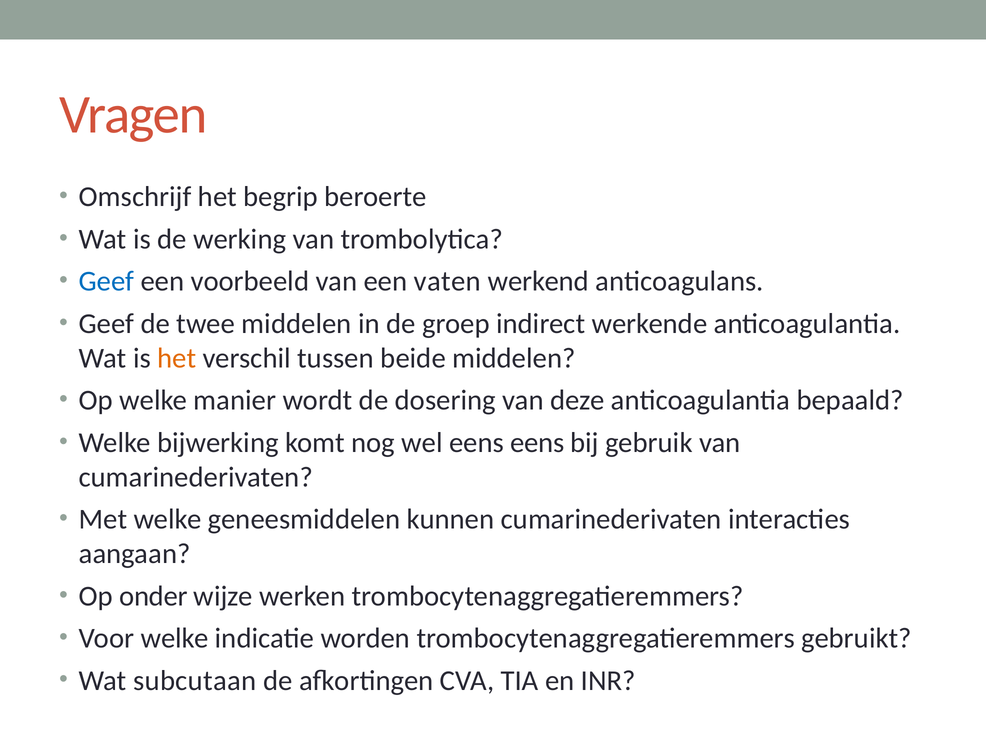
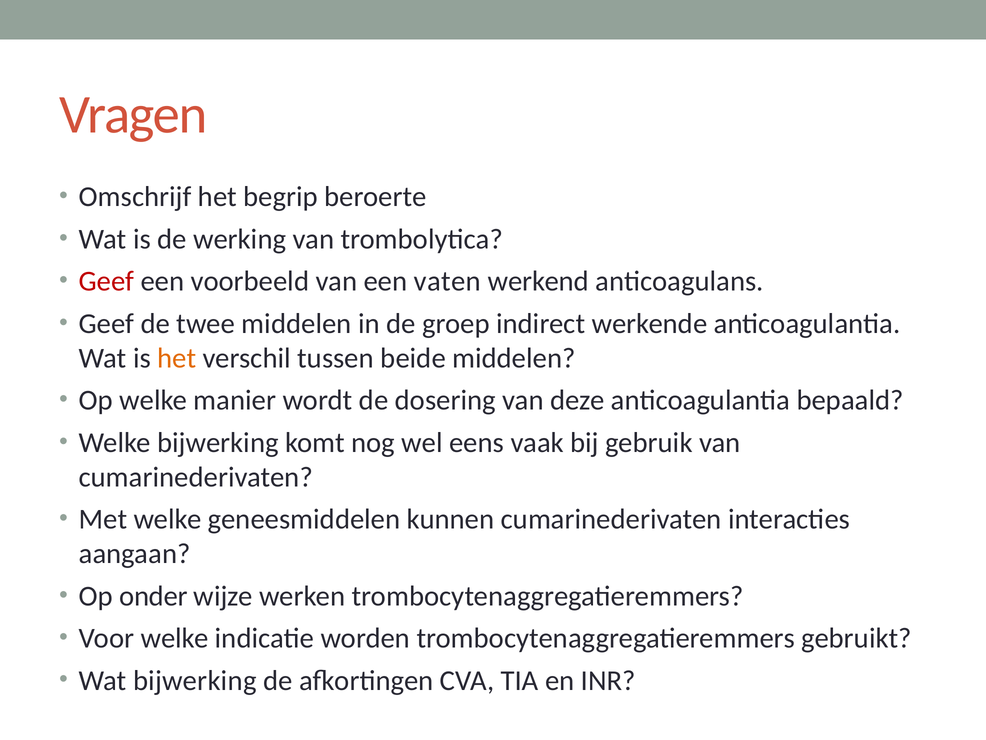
Geef at (107, 281) colour: blue -> red
eens eens: eens -> vaak
Wat subcutaan: subcutaan -> bijwerking
